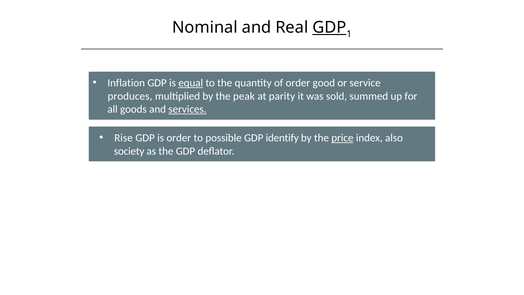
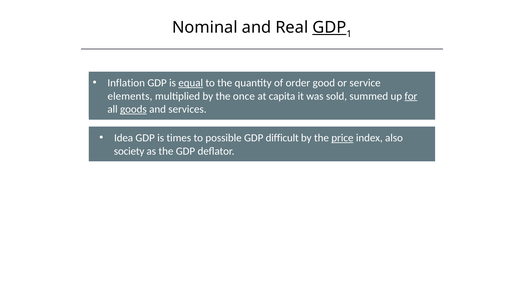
produces: produces -> elements
peak: peak -> once
parity: parity -> capita
for underline: none -> present
goods underline: none -> present
services underline: present -> none
Rise: Rise -> Idea
is order: order -> times
identify: identify -> difficult
